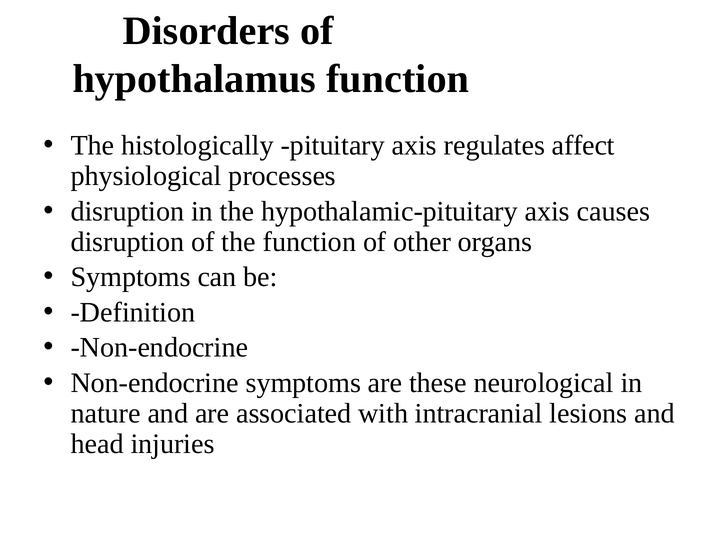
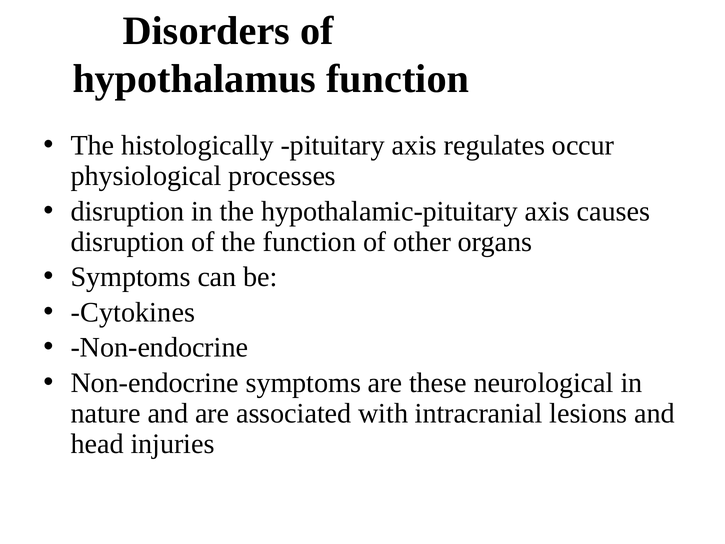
affect: affect -> occur
Definition: Definition -> Cytokines
